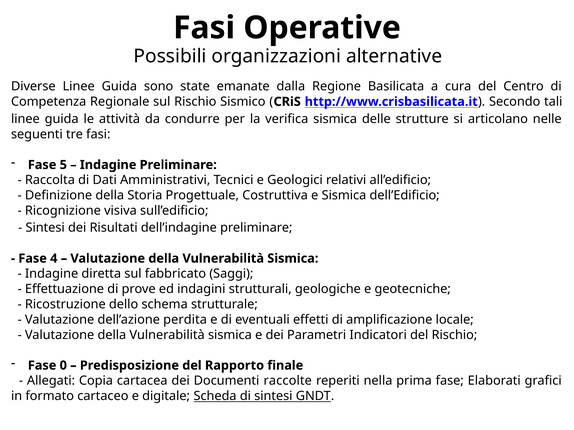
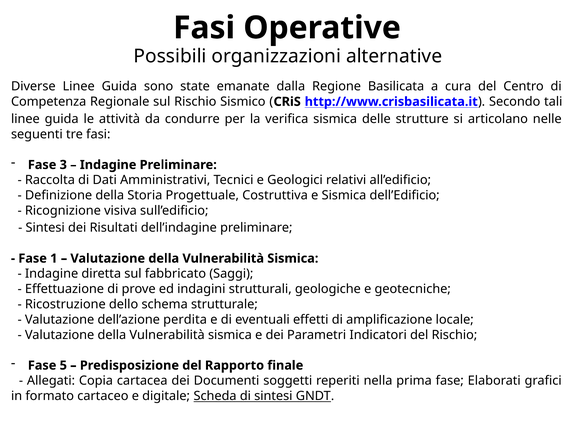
5: 5 -> 3
4: 4 -> 1
0: 0 -> 5
raccolte: raccolte -> soggetti
